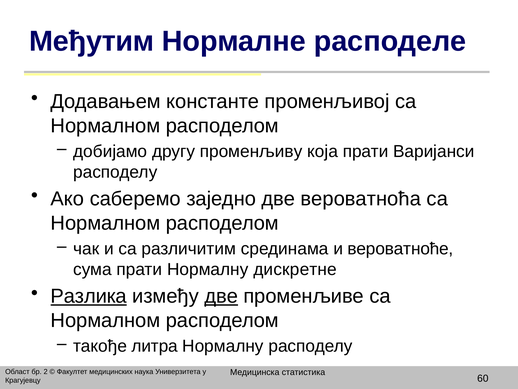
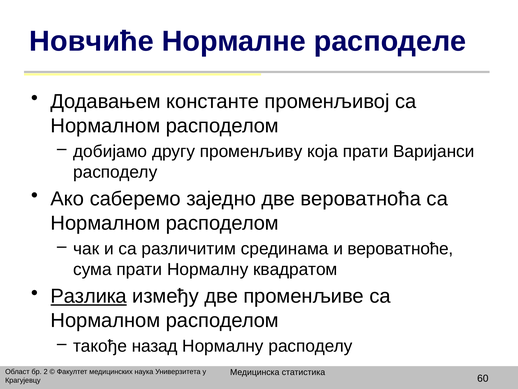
Mеђутим: Mеђутим -> Новчиће
дискретне: дискретне -> квадратом
две at (221, 296) underline: present -> none
литра: литра -> назад
